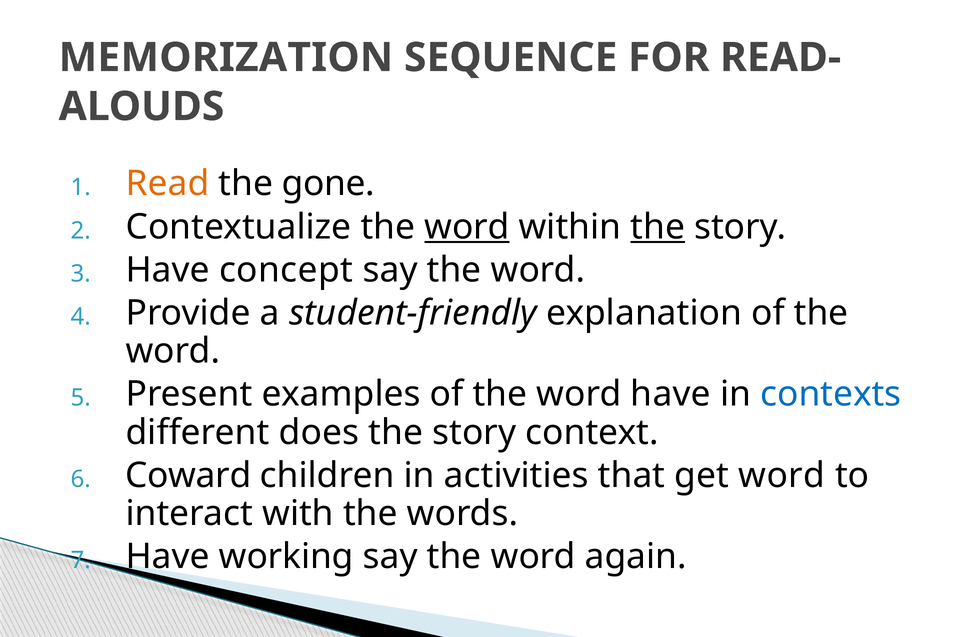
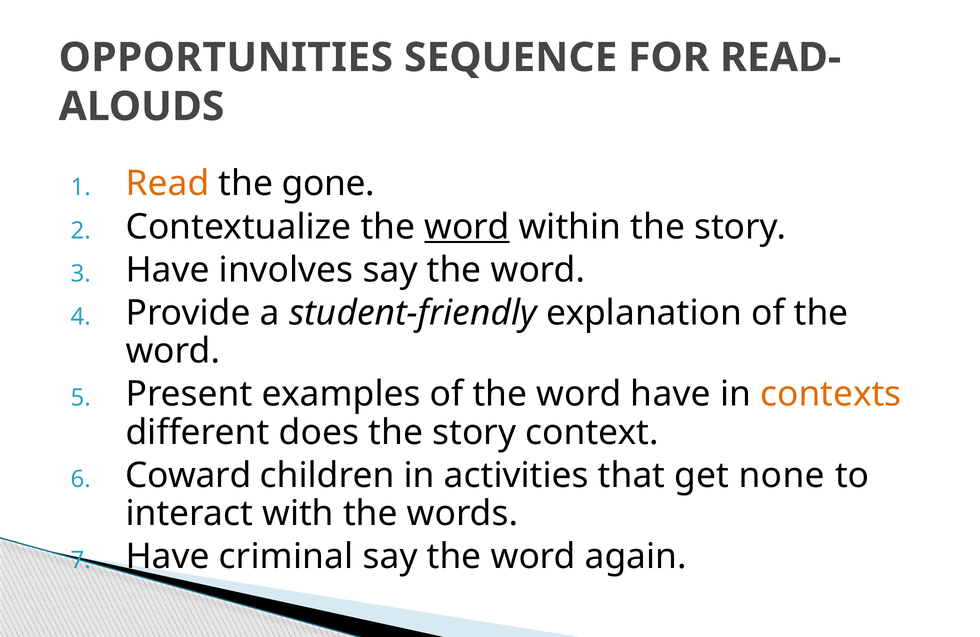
MEMORIZATION: MEMORIZATION -> OPPORTUNITIES
the at (658, 227) underline: present -> none
concept: concept -> involves
contexts colour: blue -> orange
get word: word -> none
working: working -> criminal
